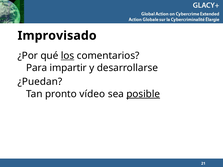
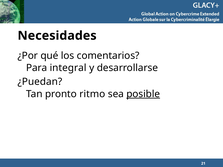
Improvisado: Improvisado -> Necesidades
los underline: present -> none
impartir: impartir -> integral
vídeo: vídeo -> ritmo
